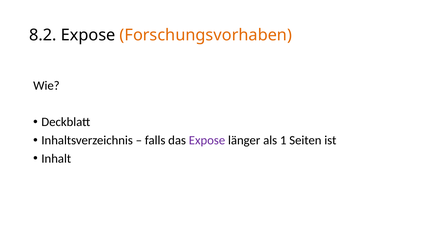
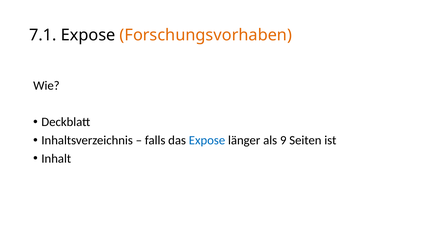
8.2: 8.2 -> 7.1
Expose at (207, 140) colour: purple -> blue
1: 1 -> 9
